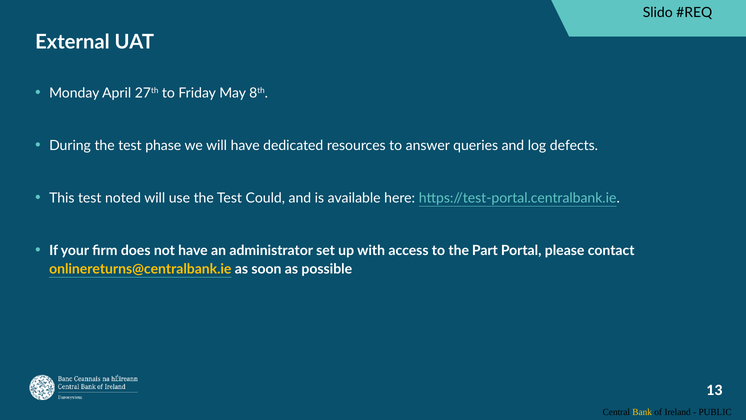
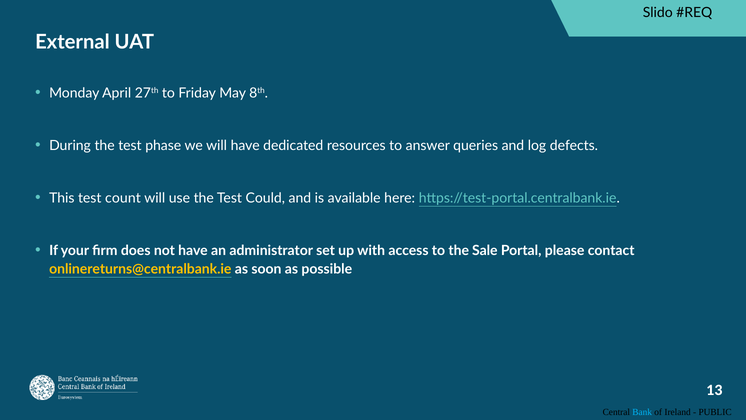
noted: noted -> count
Part: Part -> Sale
Bank colour: yellow -> light blue
